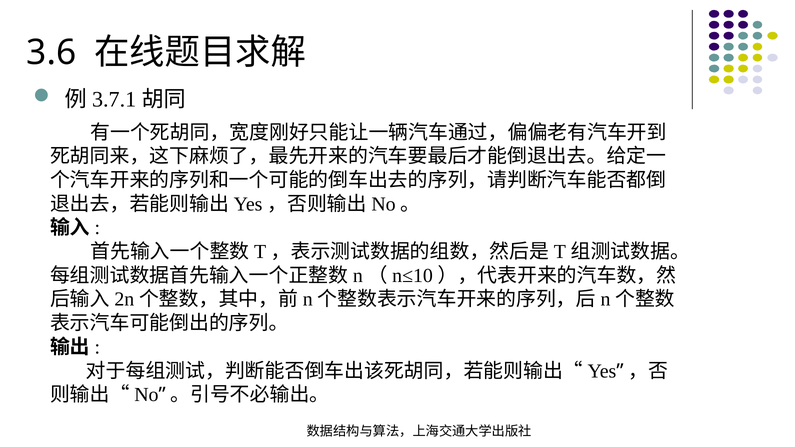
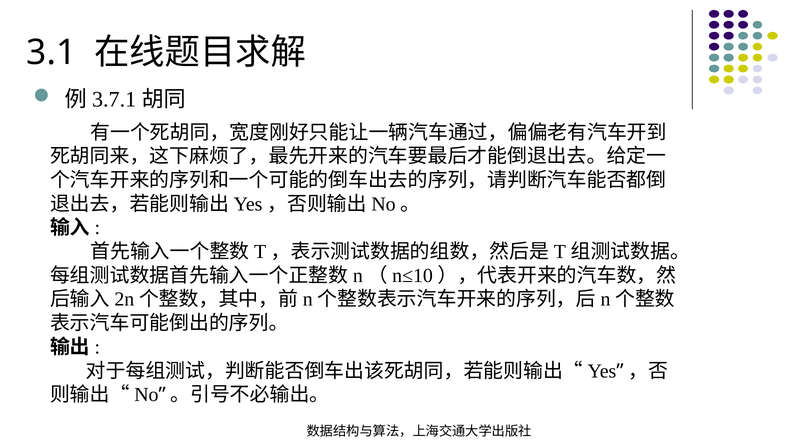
3.6: 3.6 -> 3.1
